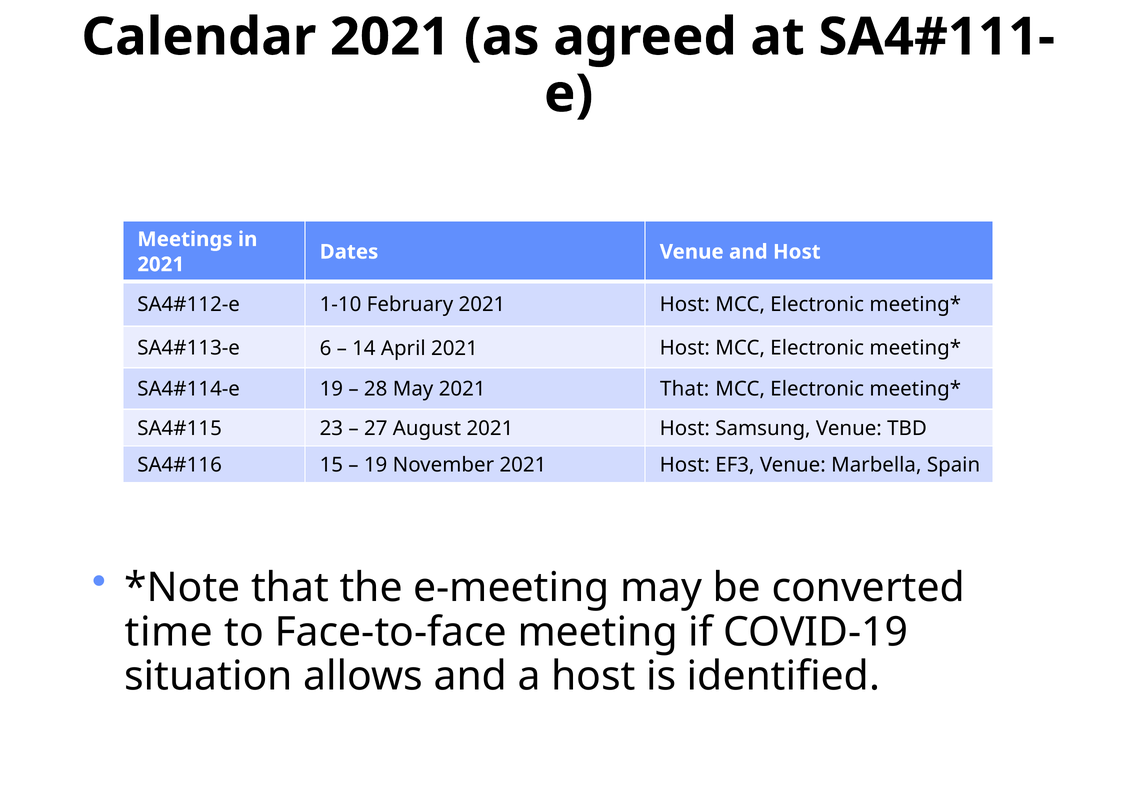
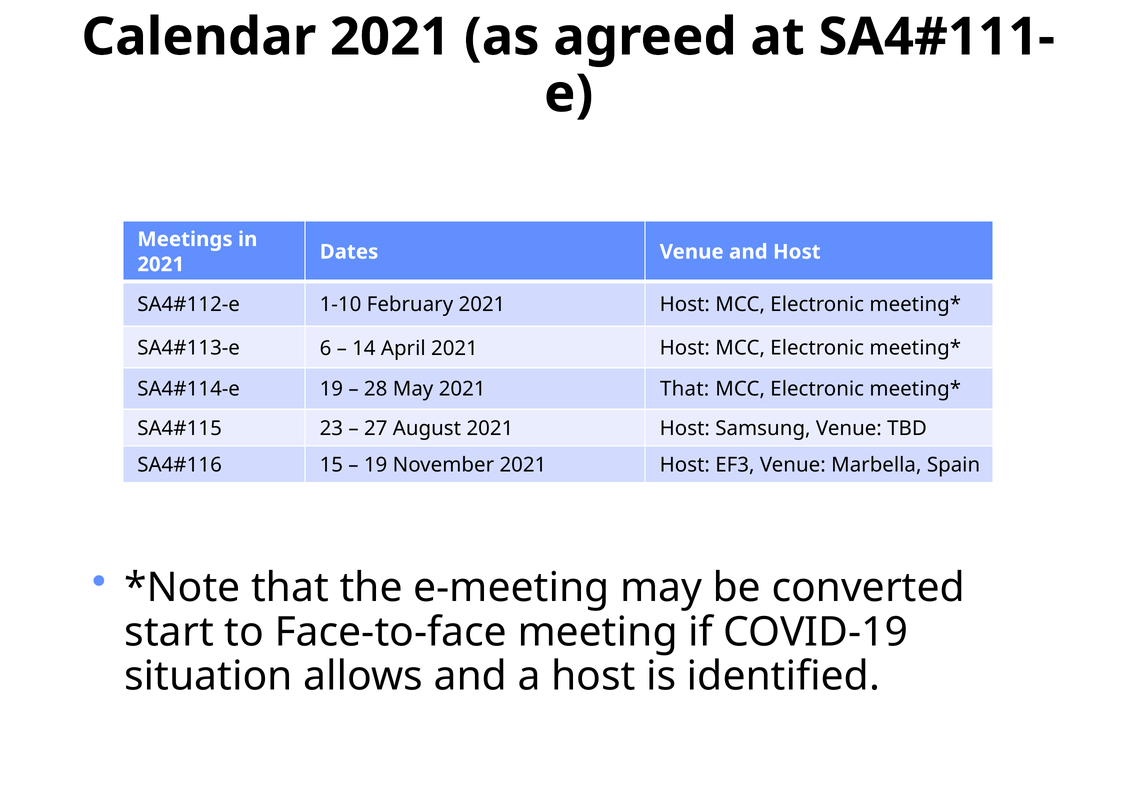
time: time -> start
